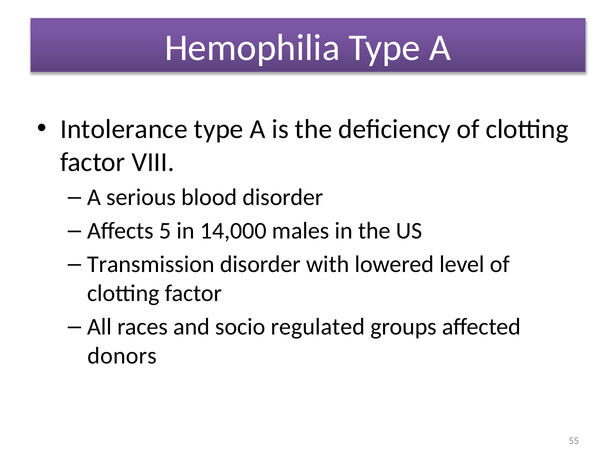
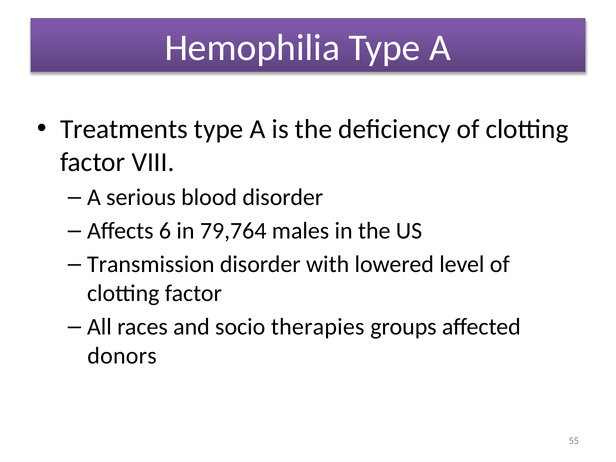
Intolerance: Intolerance -> Treatments
5: 5 -> 6
14,000: 14,000 -> 79,764
regulated: regulated -> therapies
